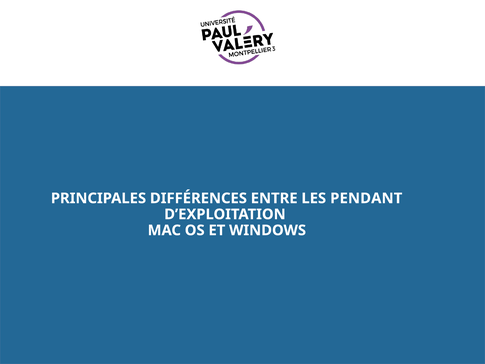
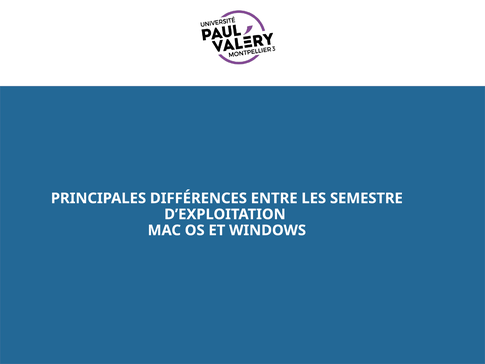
PENDANT: PENDANT -> SEMESTRE
